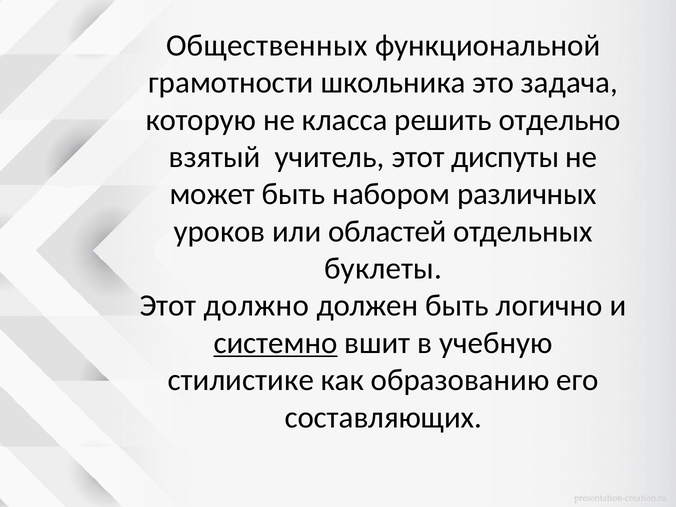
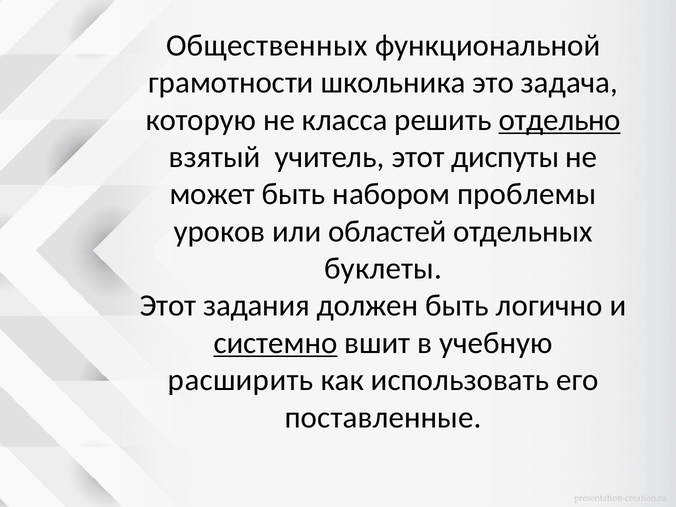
отдельно underline: none -> present
различных: различных -> проблемы
должно: должно -> задания
стилистике: стилистике -> расширить
образованию: образованию -> использовать
составляющих: составляющих -> поставленные
